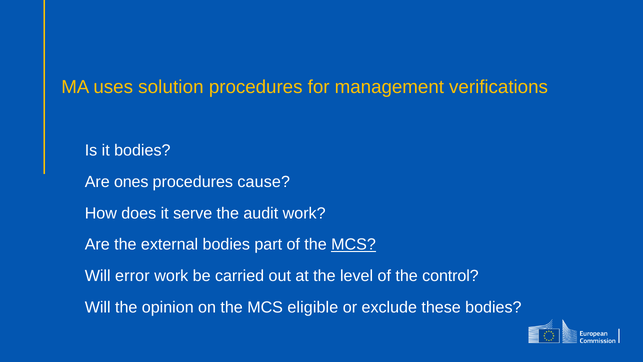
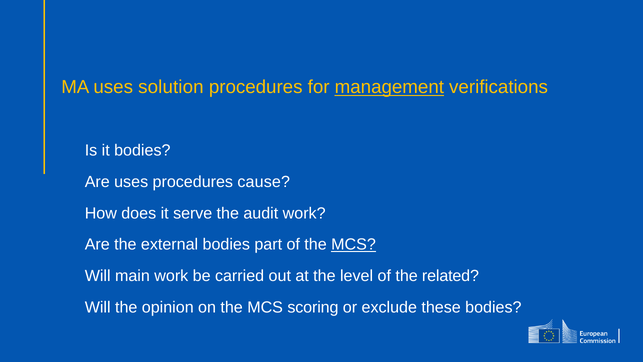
management underline: none -> present
Are ones: ones -> uses
error: error -> main
control: control -> related
eligible: eligible -> scoring
